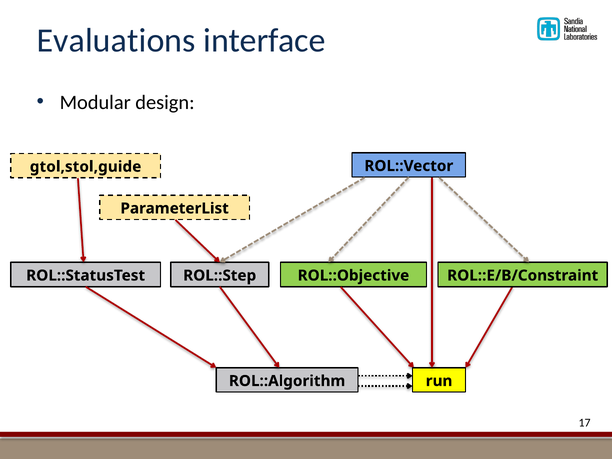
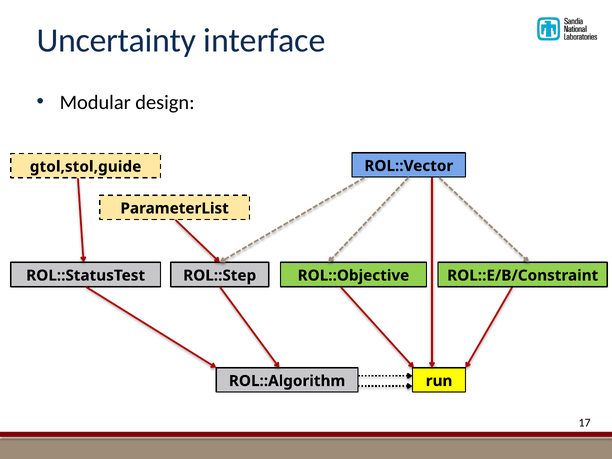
Evaluations: Evaluations -> Uncertainty
